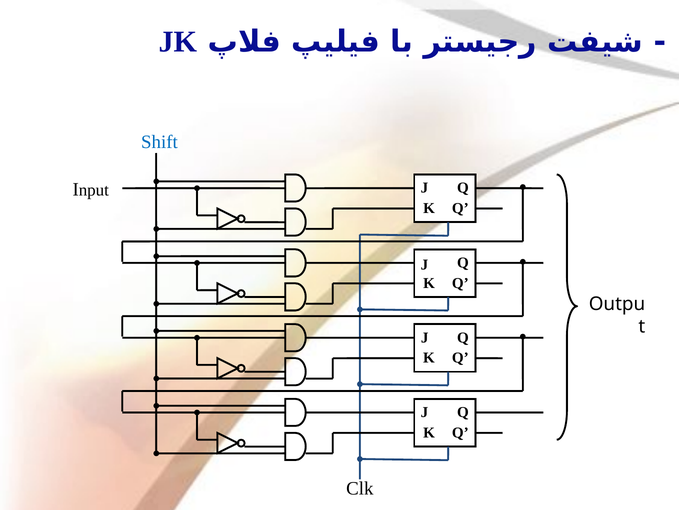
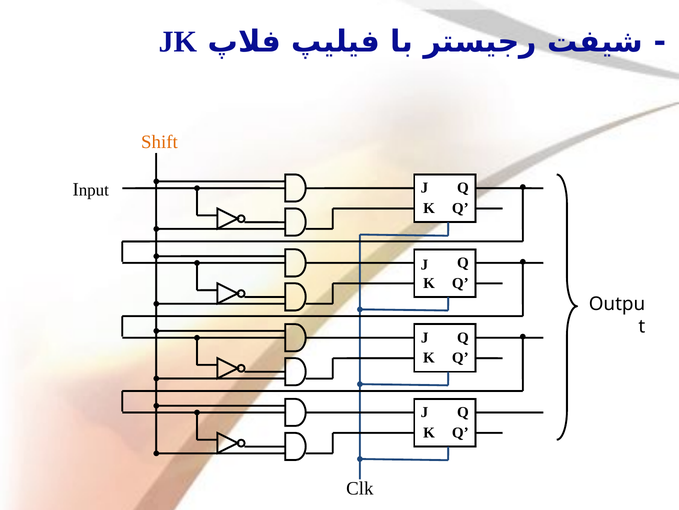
Shift colour: blue -> orange
